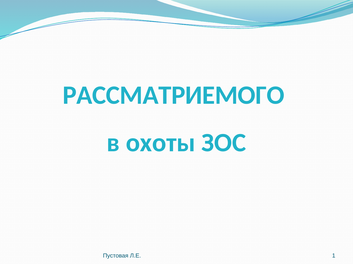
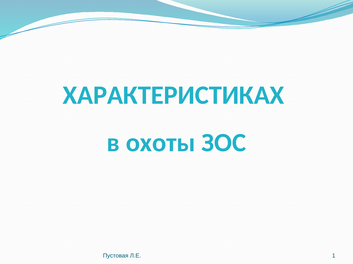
РАССМАТРИЕМОГО: РАССМАТРИЕМОГО -> ХАРАКТЕРИСТИКАХ
